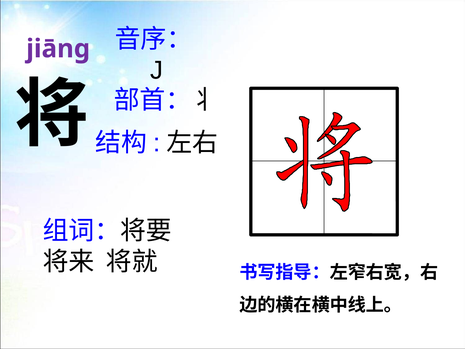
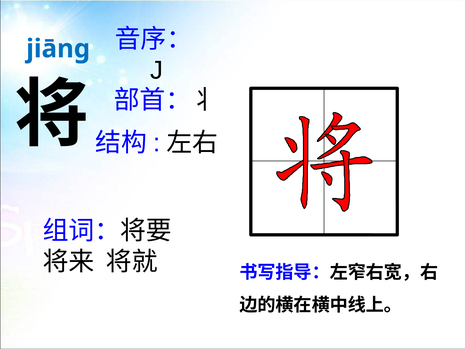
jiāng colour: purple -> blue
